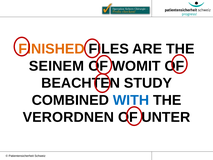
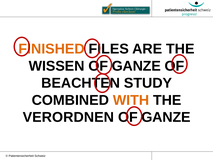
SEINEM: SEINEM -> WISSEN
WOMIT at (136, 66): WOMIT -> GANZE
WITH colour: blue -> orange
UNTER at (166, 117): UNTER -> GANZE
